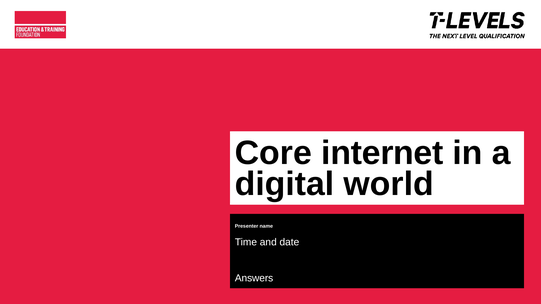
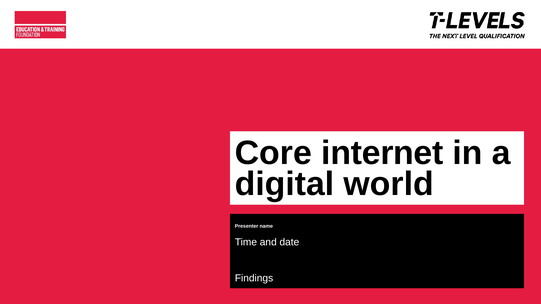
Answers: Answers -> Findings
